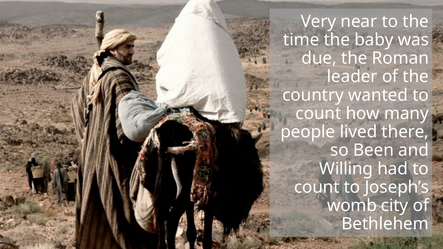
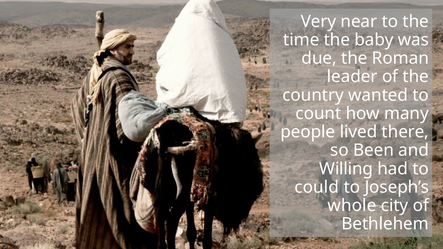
count at (317, 187): count -> could
womb: womb -> whole
